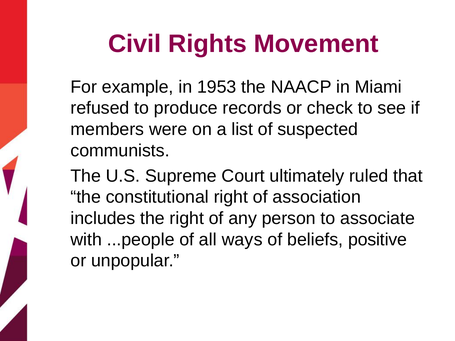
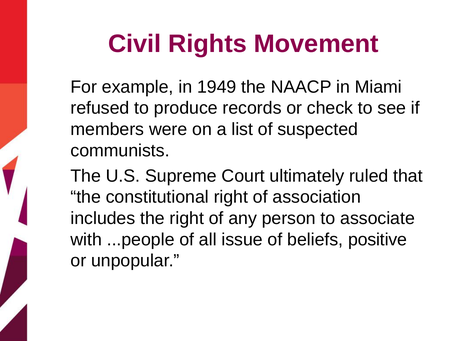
1953: 1953 -> 1949
ways: ways -> issue
